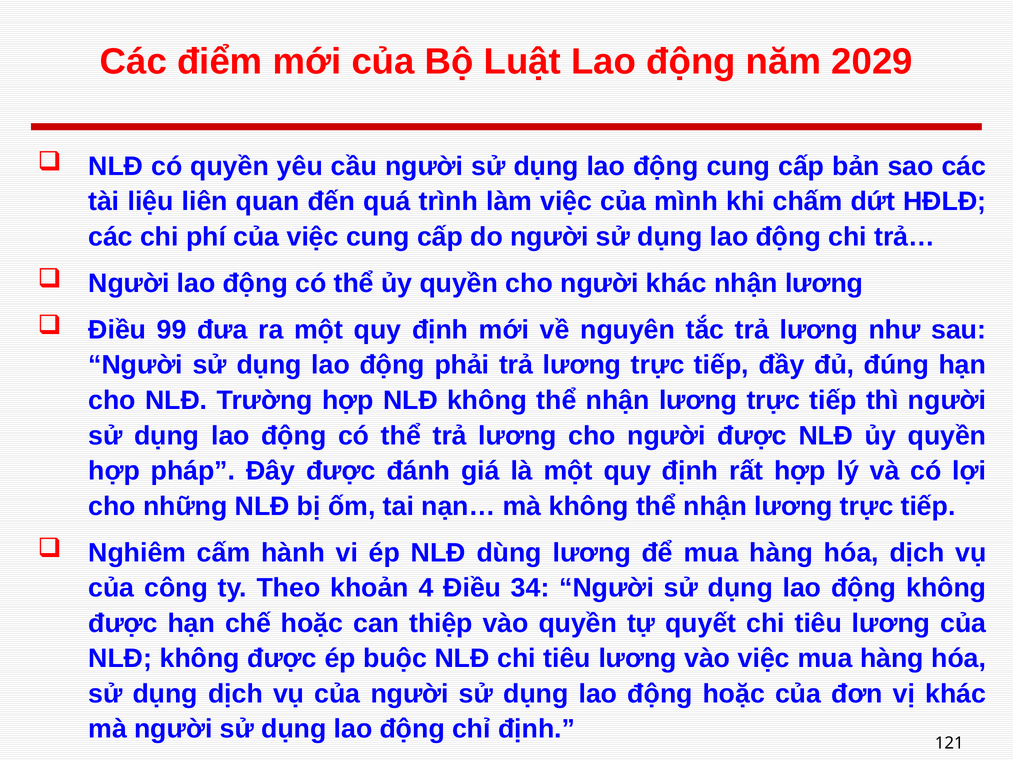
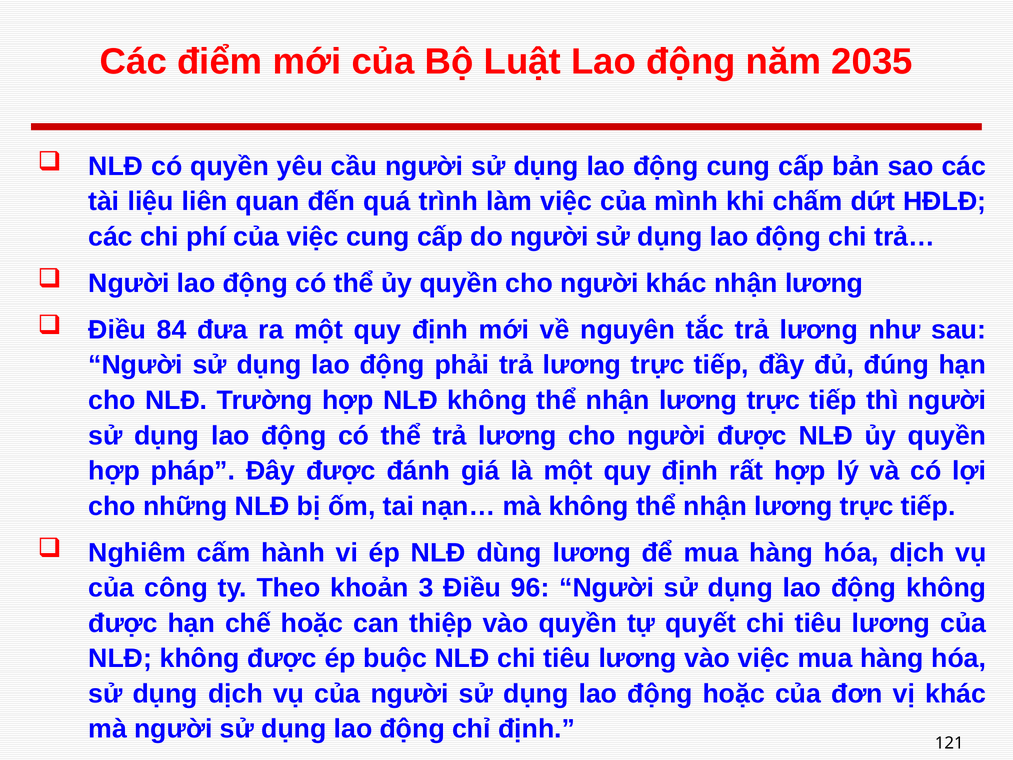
2029: 2029 -> 2035
99: 99 -> 84
4: 4 -> 3
34: 34 -> 96
